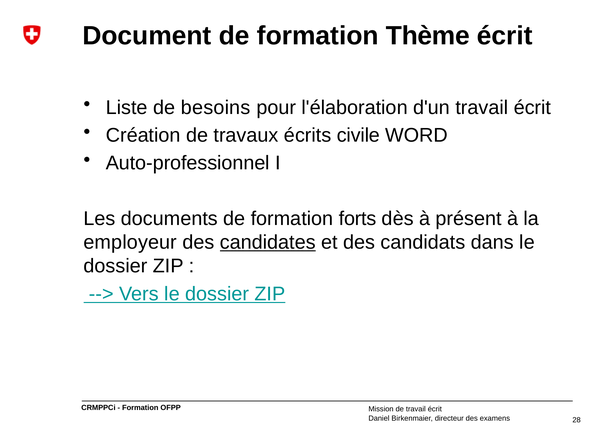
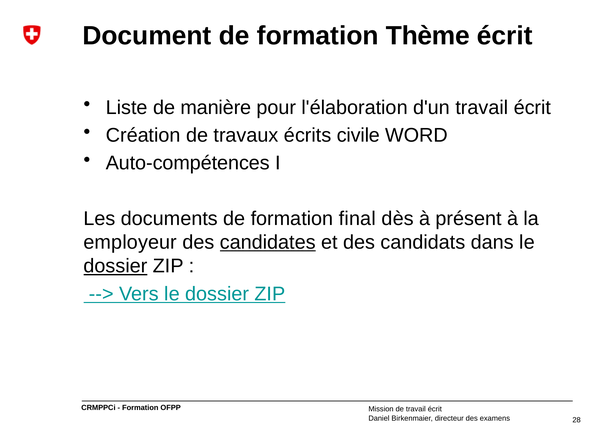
besoins: besoins -> manière
Auto-professionnel: Auto-professionnel -> Auto-compétences
forts: forts -> final
dossier at (115, 266) underline: none -> present
